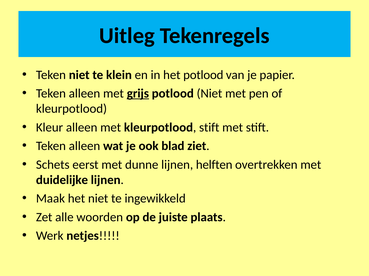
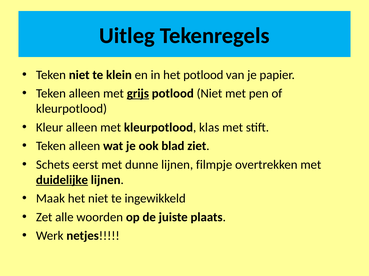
kleurpotlood stift: stift -> klas
helften: helften -> filmpje
duidelijke underline: none -> present
